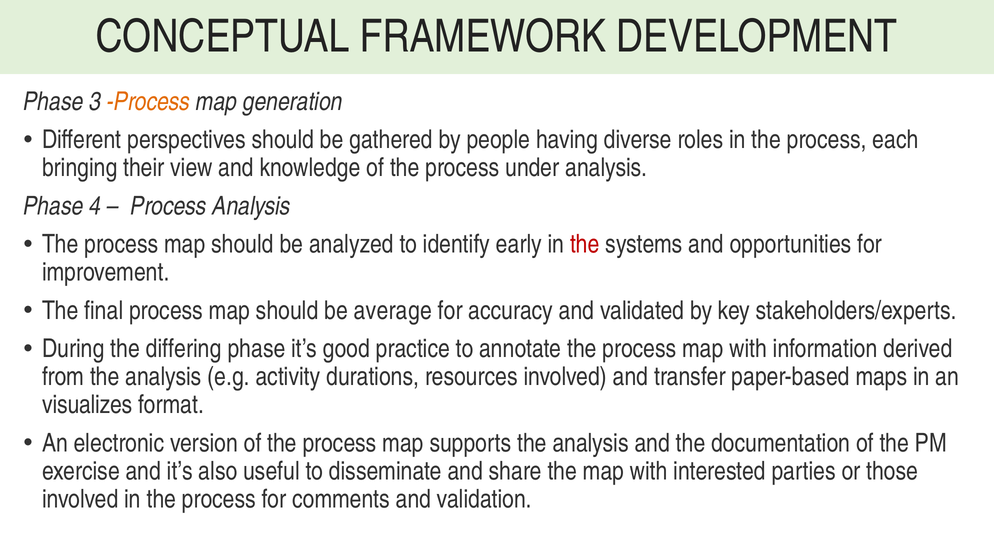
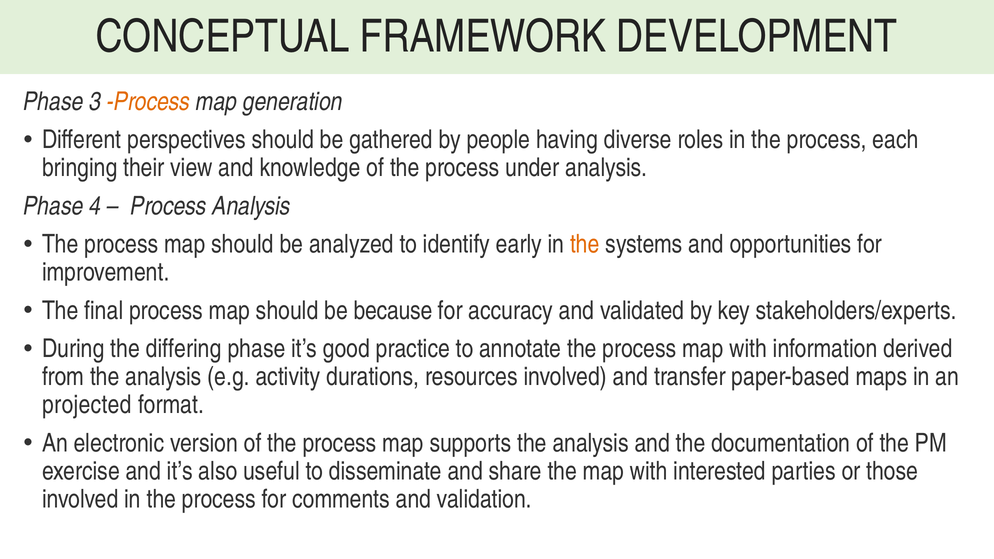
the at (585, 244) colour: red -> orange
average: average -> because
visualizes: visualizes -> projected
